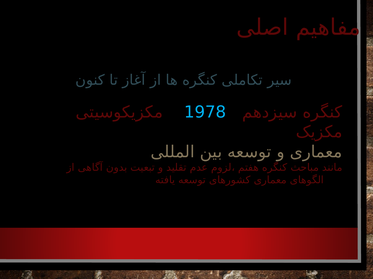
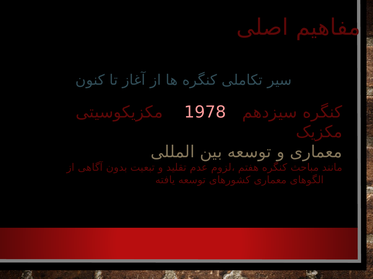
1978 colour: light blue -> pink
